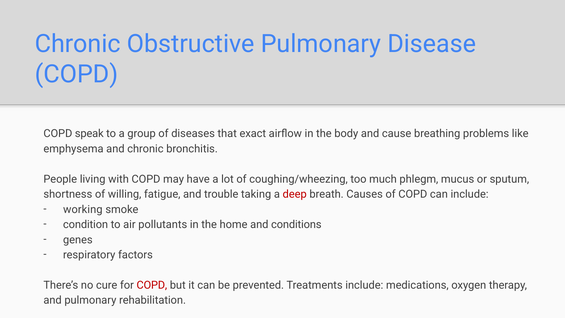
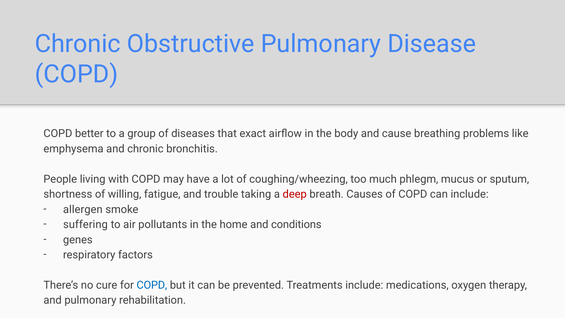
speak: speak -> better
working: working -> allergen
condition: condition -> suffering
COPD at (152, 285) colour: red -> blue
